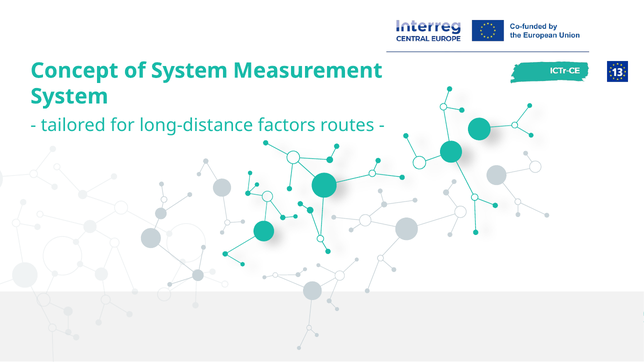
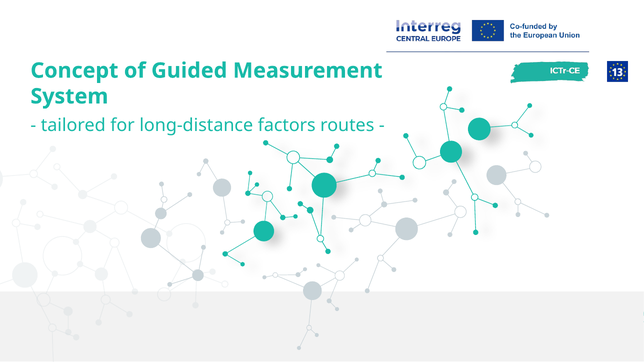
of System: System -> Guided
